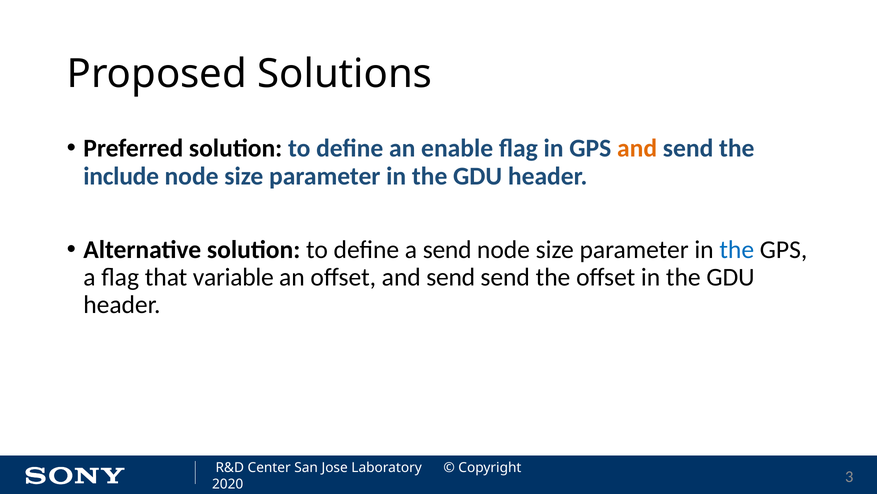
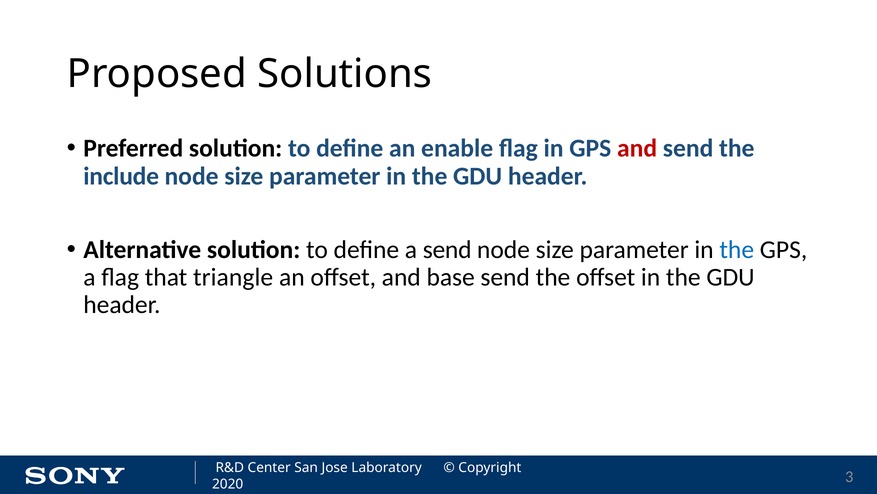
and at (637, 148) colour: orange -> red
variable: variable -> triangle
offset and send: send -> base
